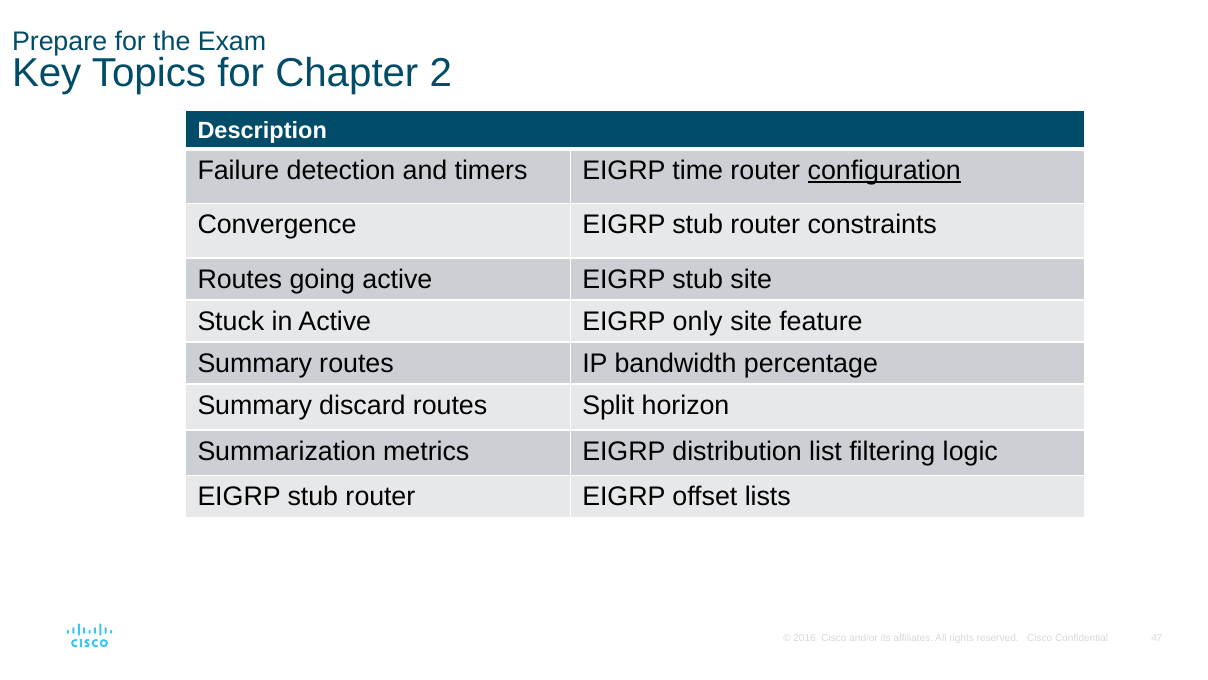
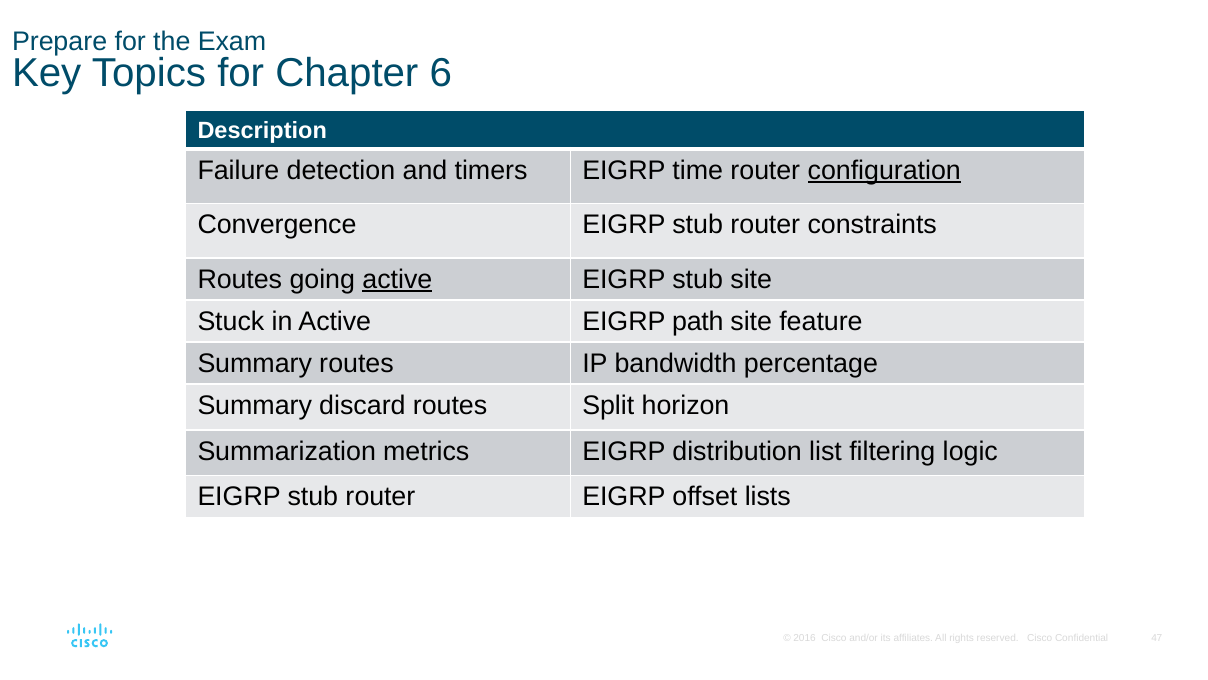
2: 2 -> 6
active at (397, 279) underline: none -> present
only: only -> path
